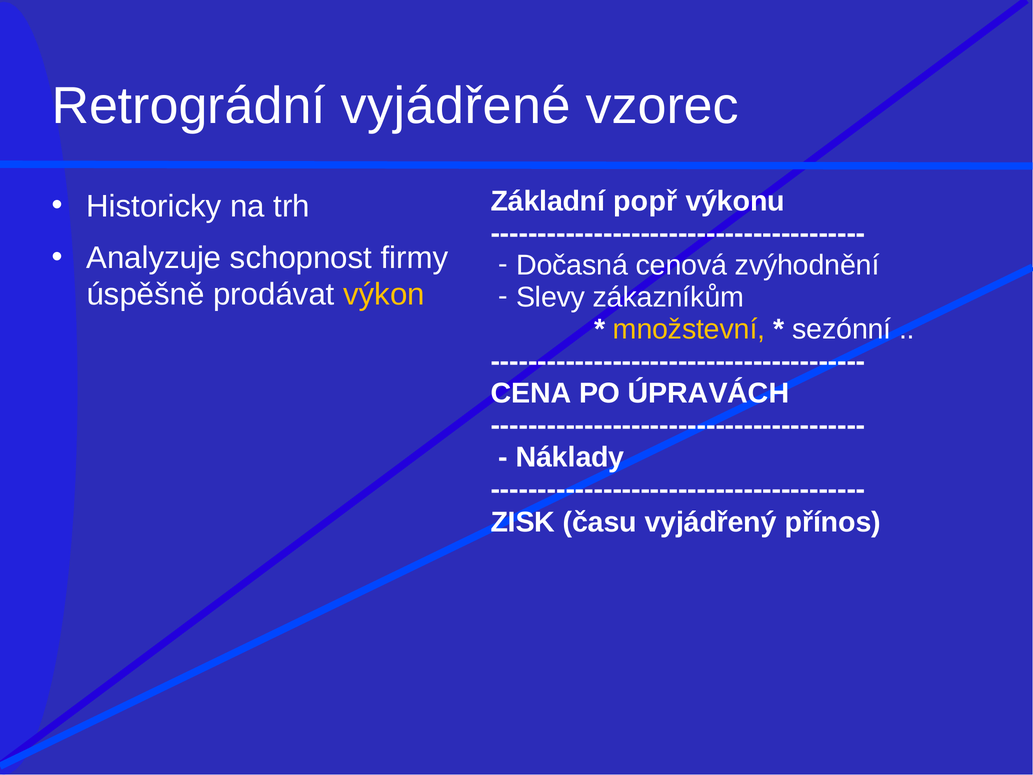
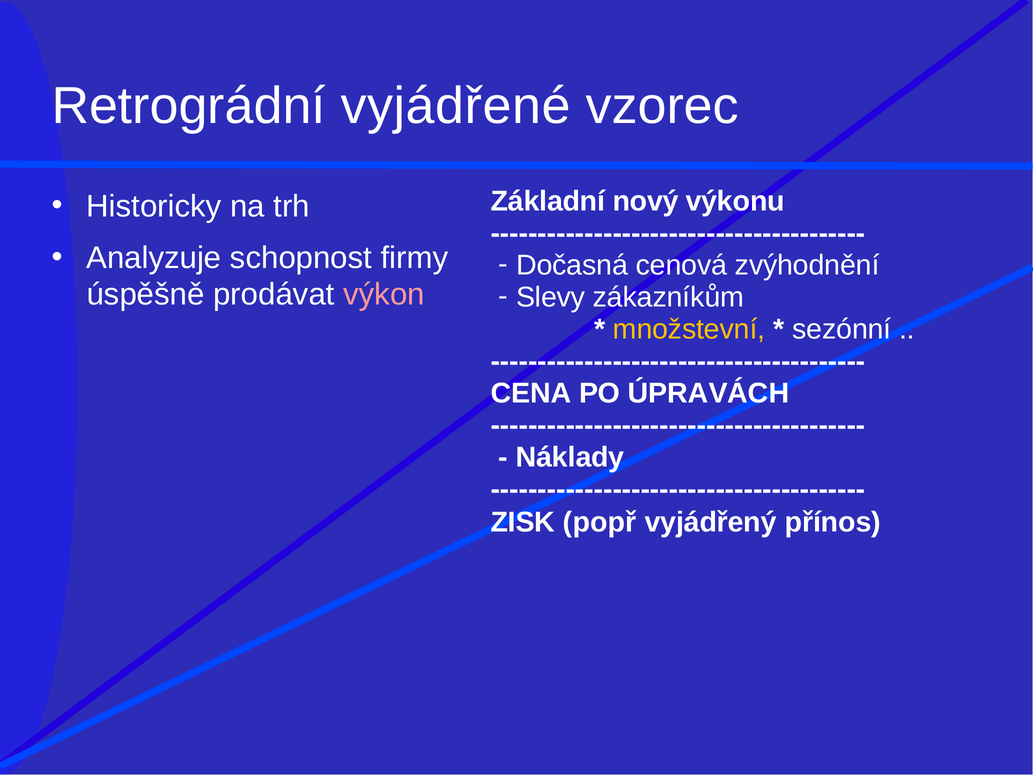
popř: popř -> nový
výkon colour: yellow -> pink
času: času -> popř
